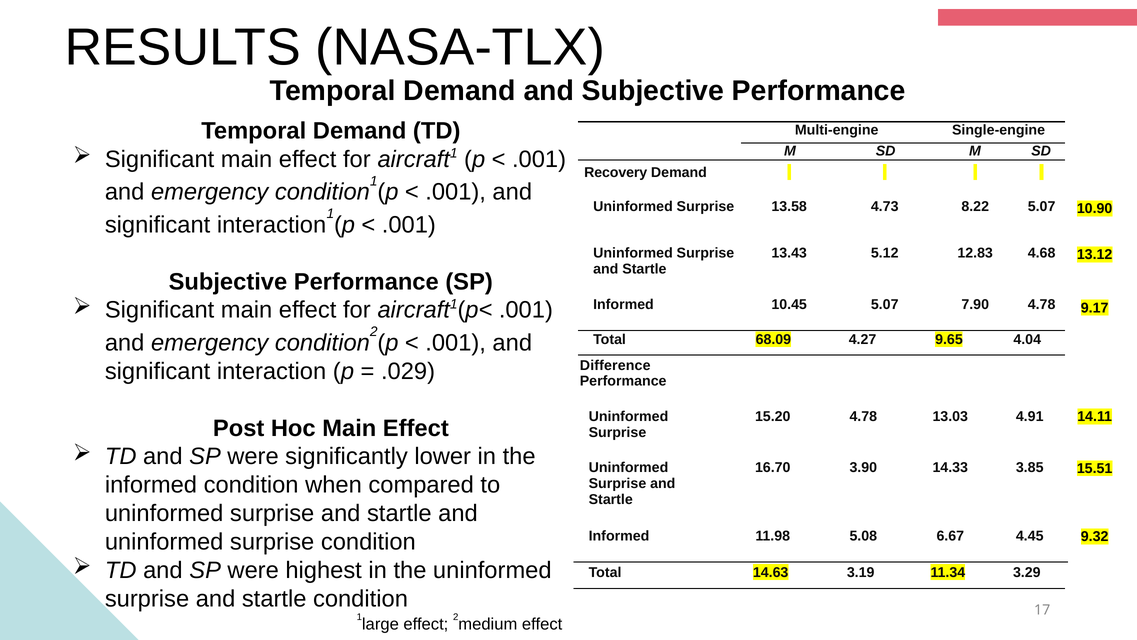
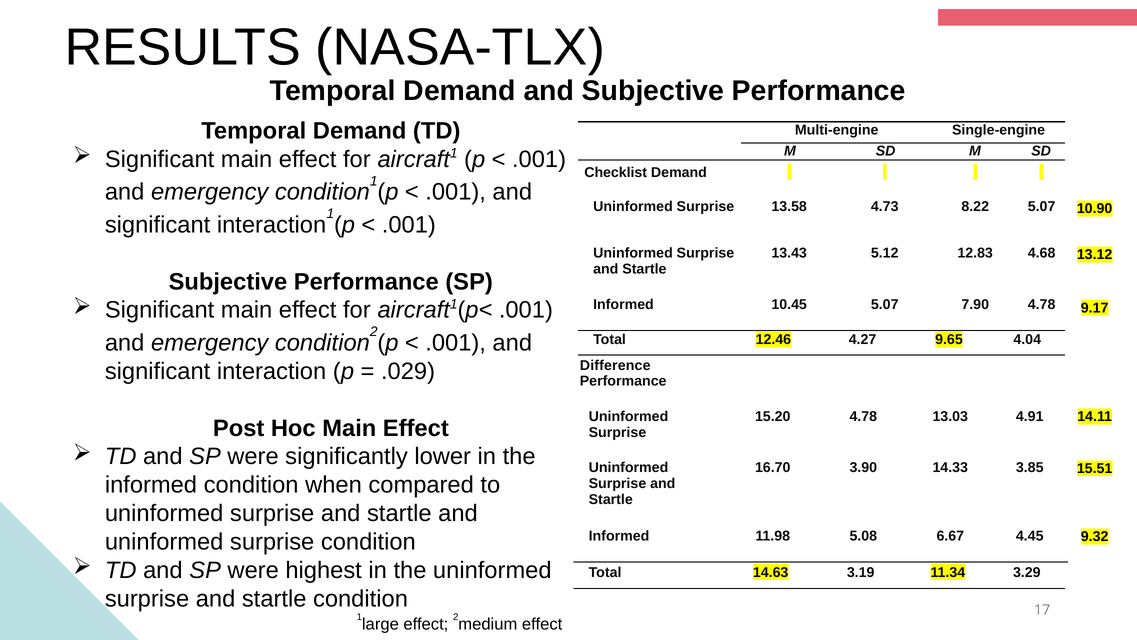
Recovery: Recovery -> Checklist
68.09: 68.09 -> 12.46
